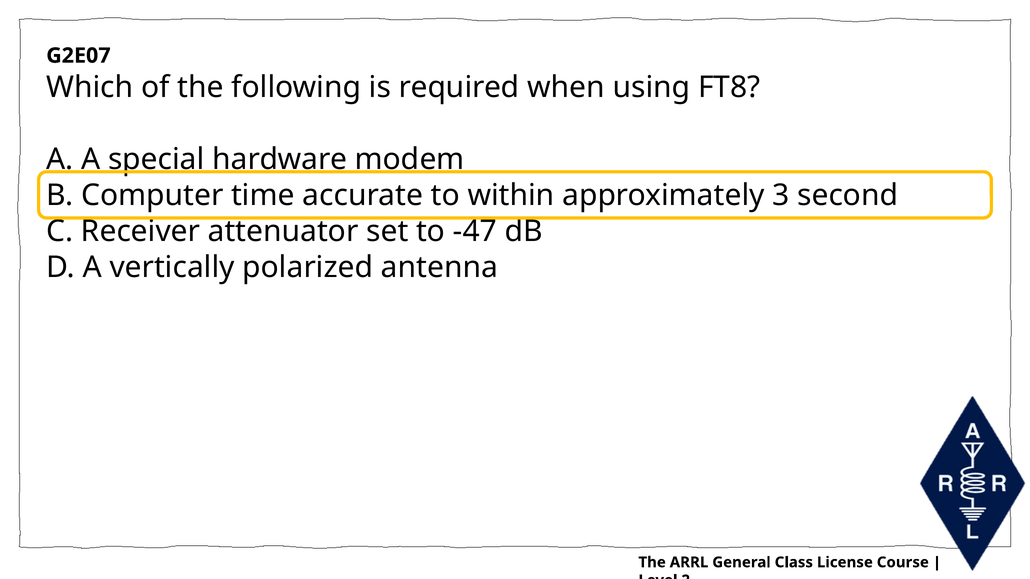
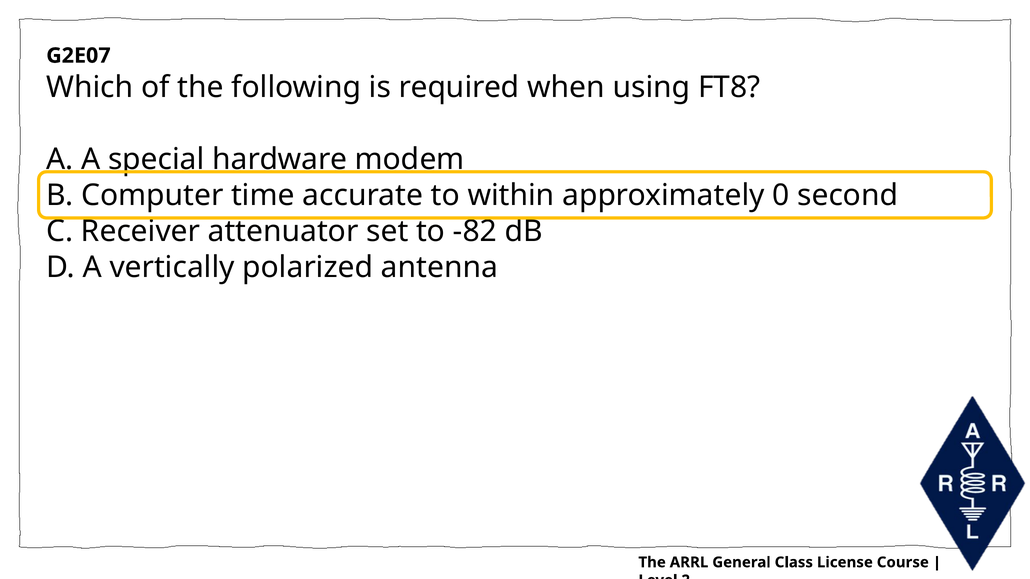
3: 3 -> 0
-47: -47 -> -82
